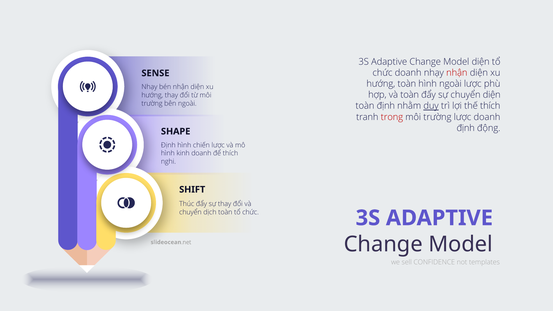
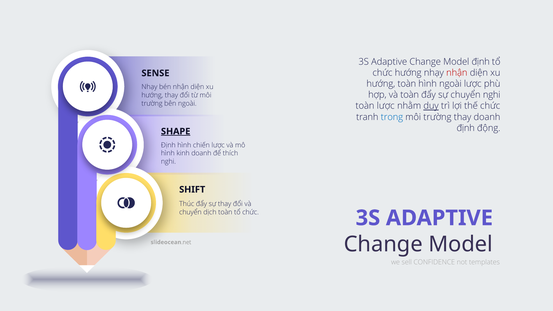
Model diện: diện -> định
chức doanh: doanh -> hướng
chuyển diện: diện -> nghi
toàn định: định -> lược
thế thích: thích -> chức
trong colour: red -> blue
trường lược: lược -> thay
SHAPE underline: none -> present
